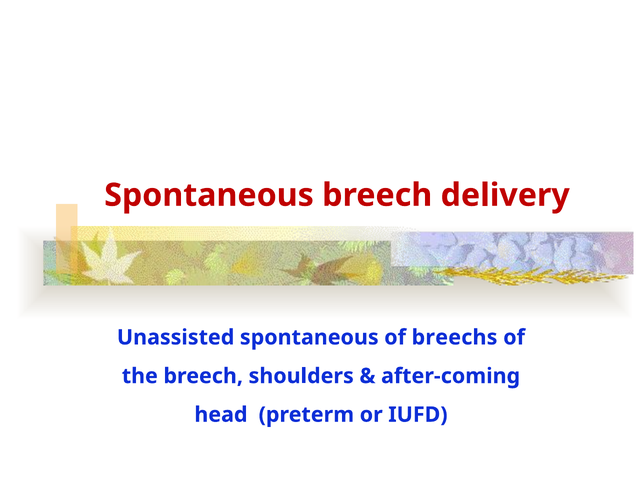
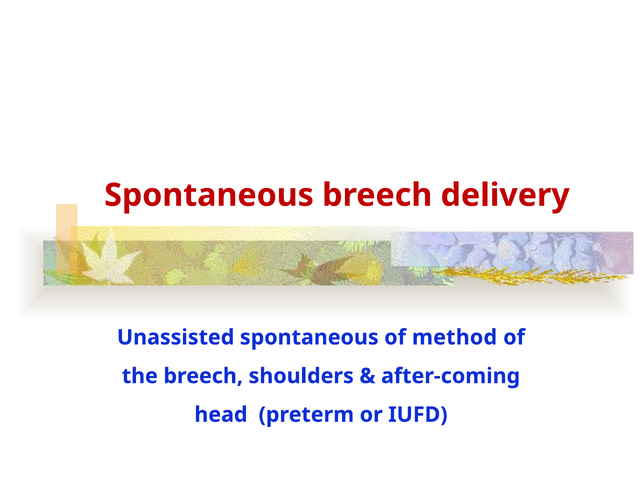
breechs: breechs -> method
